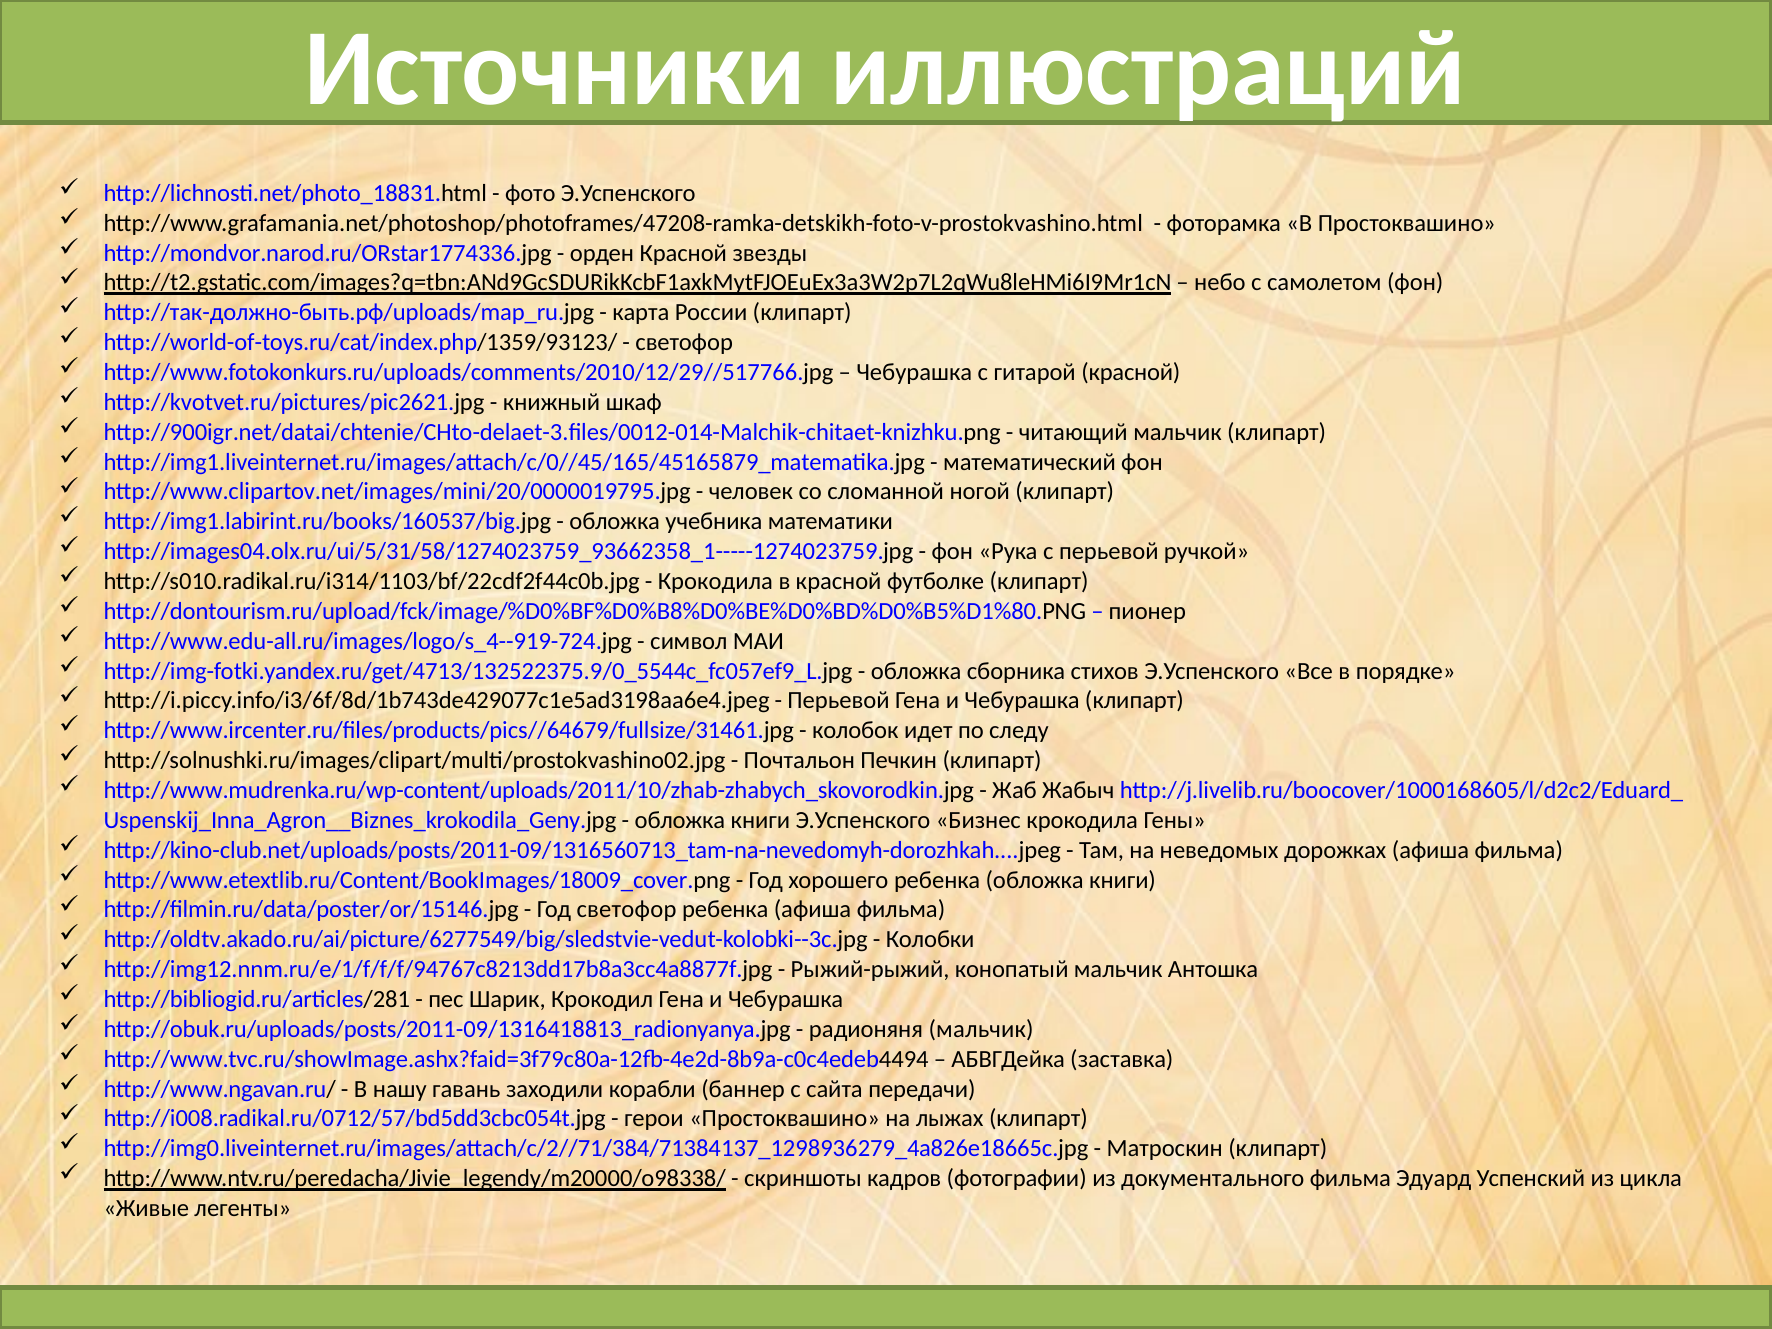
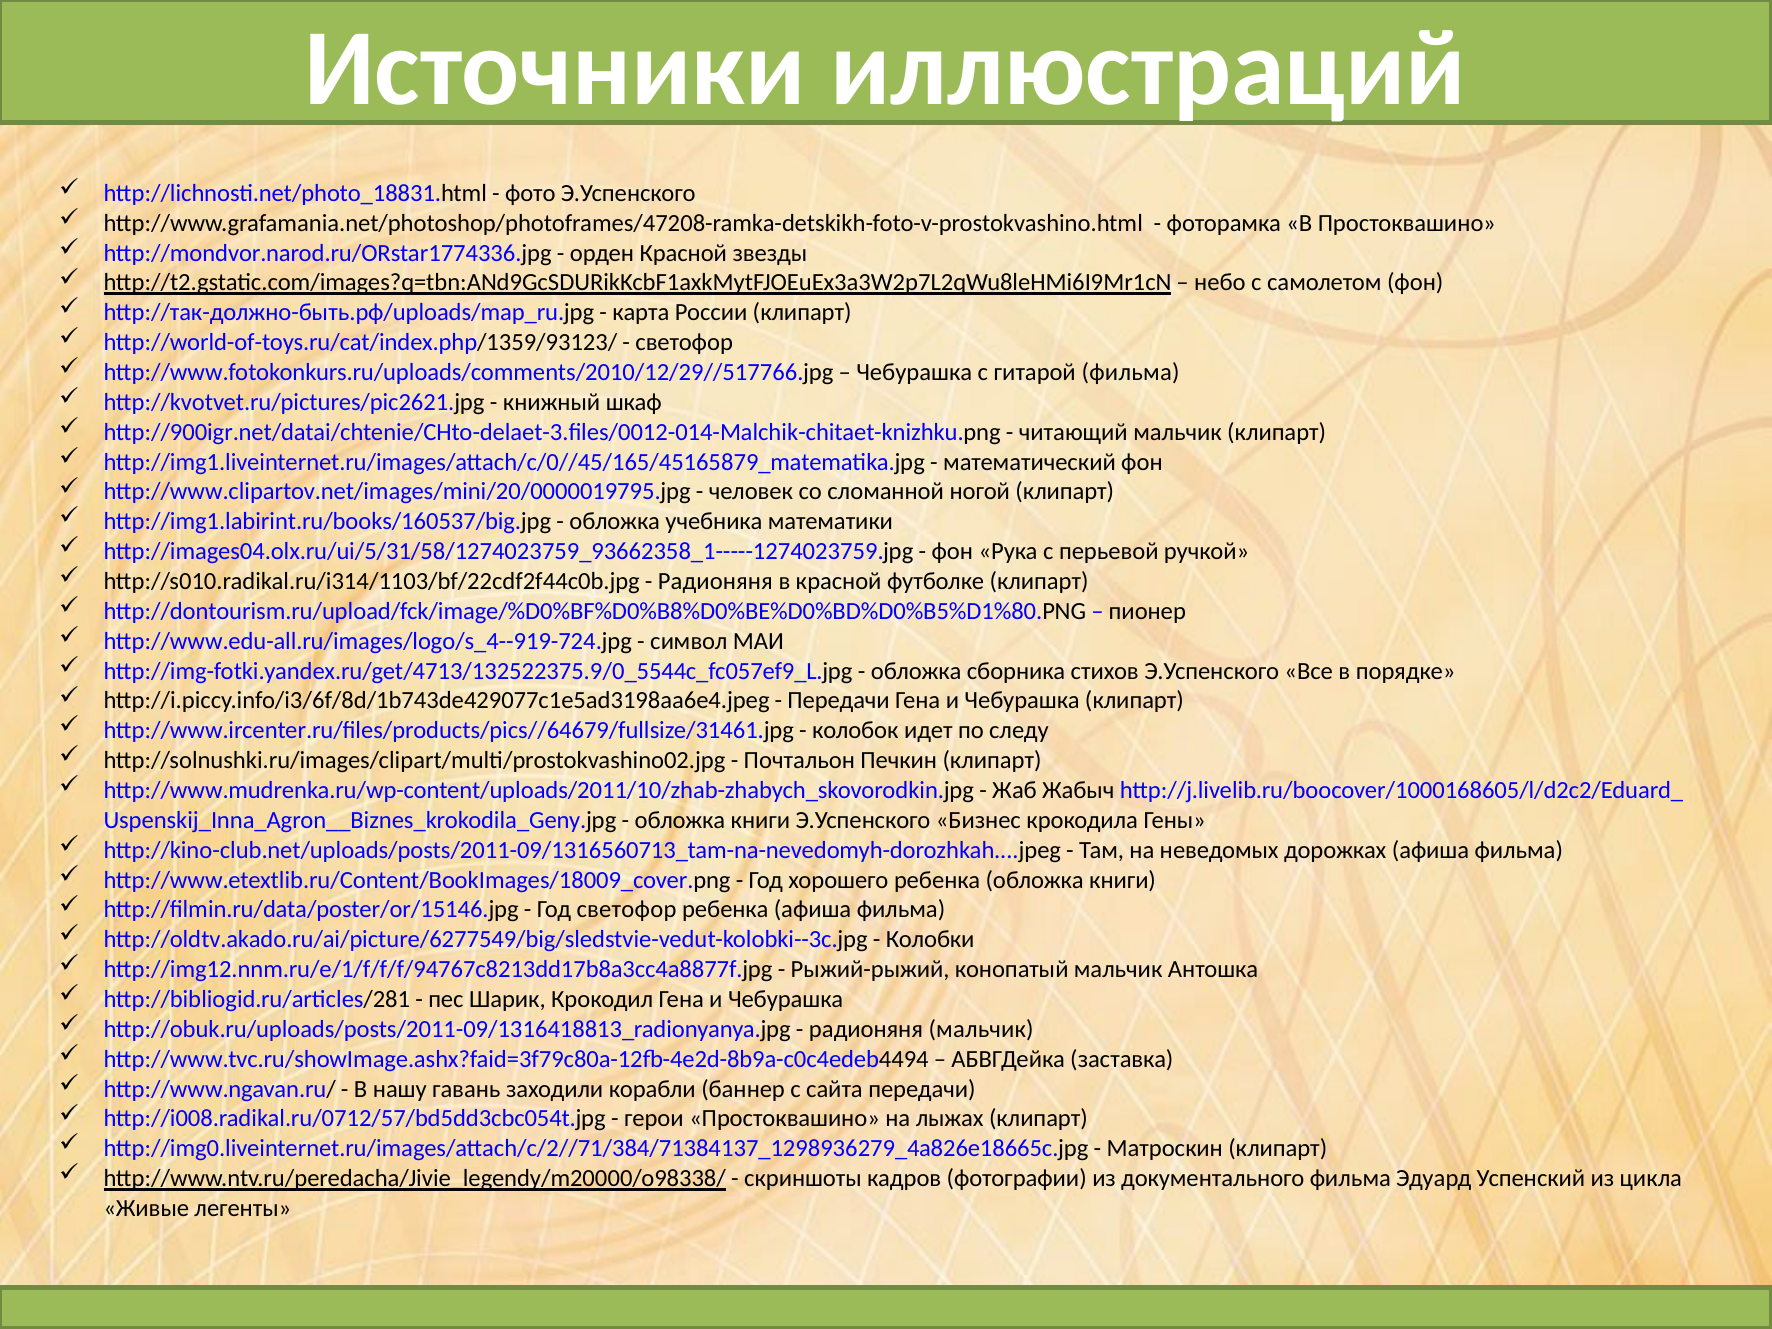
гитарой красной: красной -> фильма
Крокодила at (715, 581): Крокодила -> Радионяня
Перьевой at (839, 701): Перьевой -> Передачи
